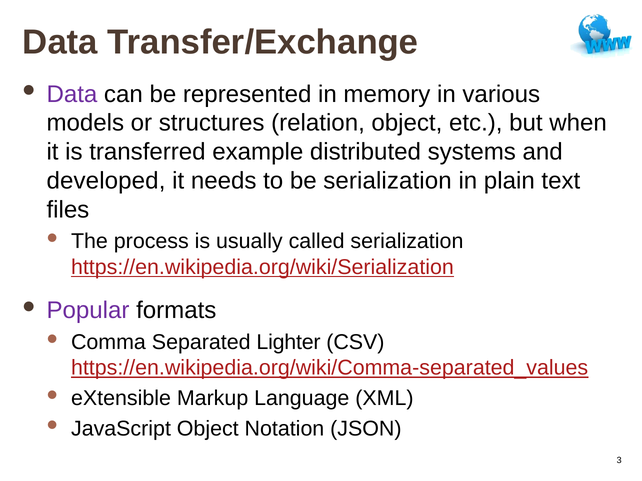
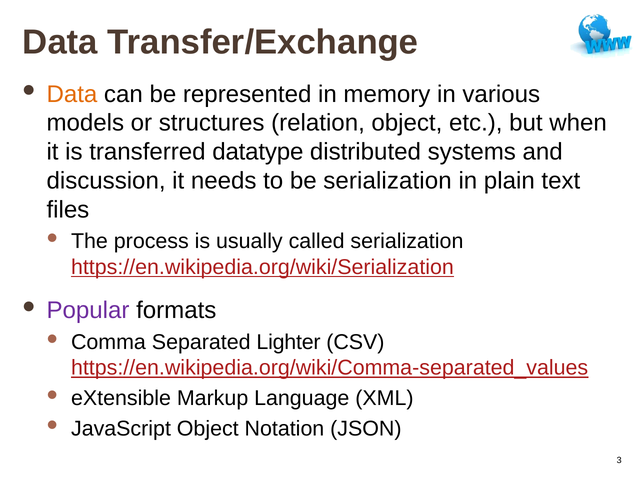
Data at (72, 94) colour: purple -> orange
example: example -> datatype
developed: developed -> discussion
